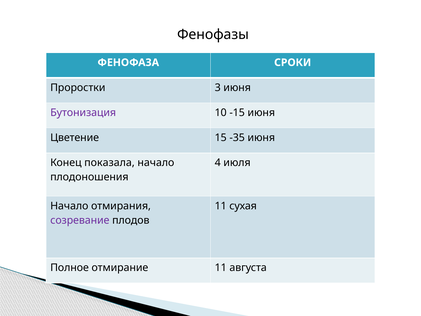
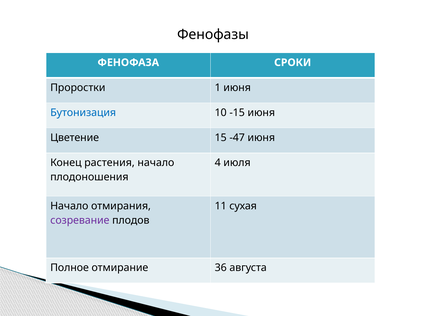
3: 3 -> 1
Бутонизация colour: purple -> blue
-35: -35 -> -47
показала: показала -> растения
отмирание 11: 11 -> 36
